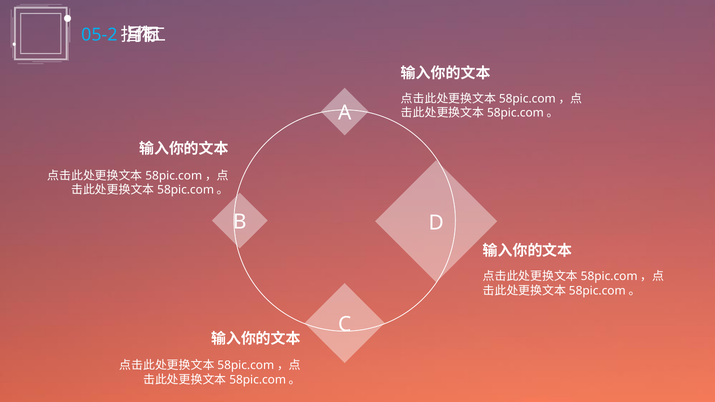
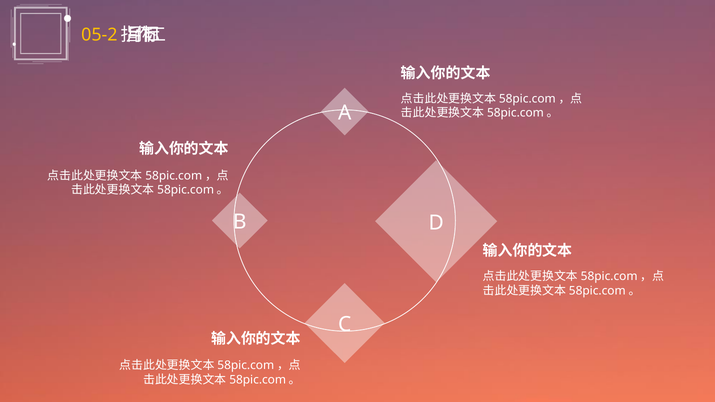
05-2 colour: light blue -> yellow
